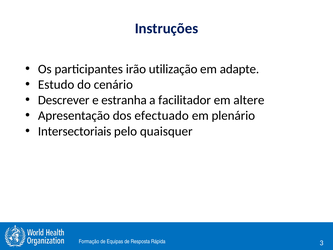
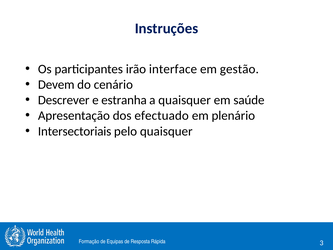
utilização: utilização -> interface
adapte: adapte -> gestão
Estudo: Estudo -> Devem
a facilitador: facilitador -> quaisquer
altere: altere -> saúde
